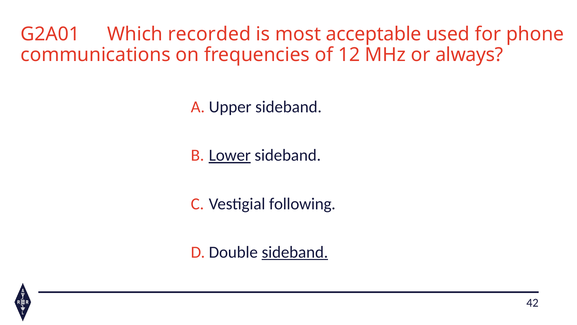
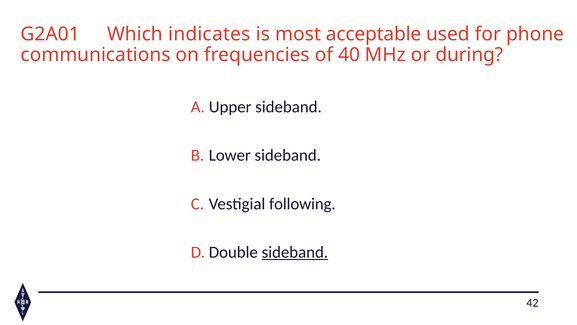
recorded: recorded -> indicates
12: 12 -> 40
always: always -> during
Lower underline: present -> none
